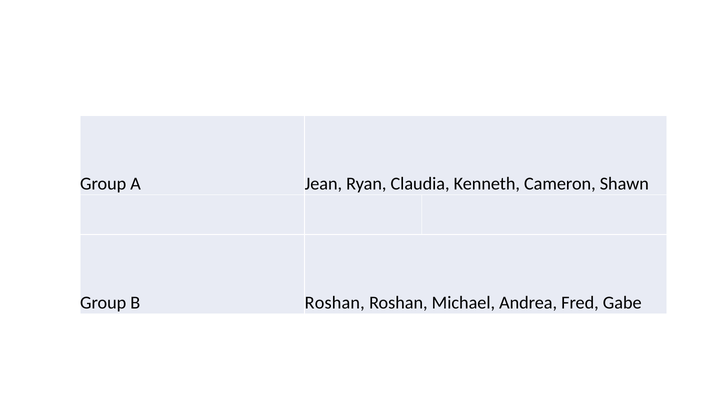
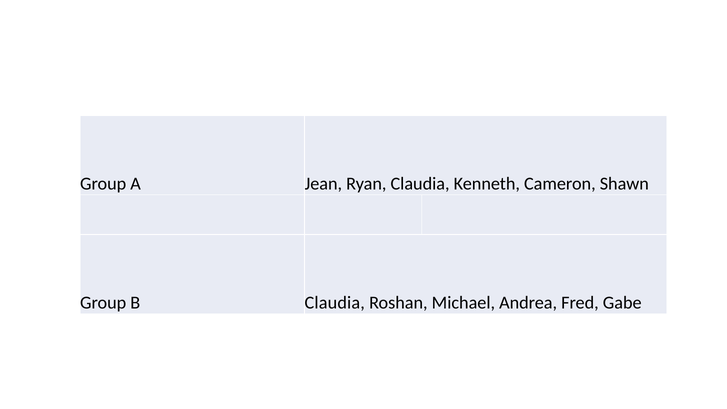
B Roshan: Roshan -> Claudia
